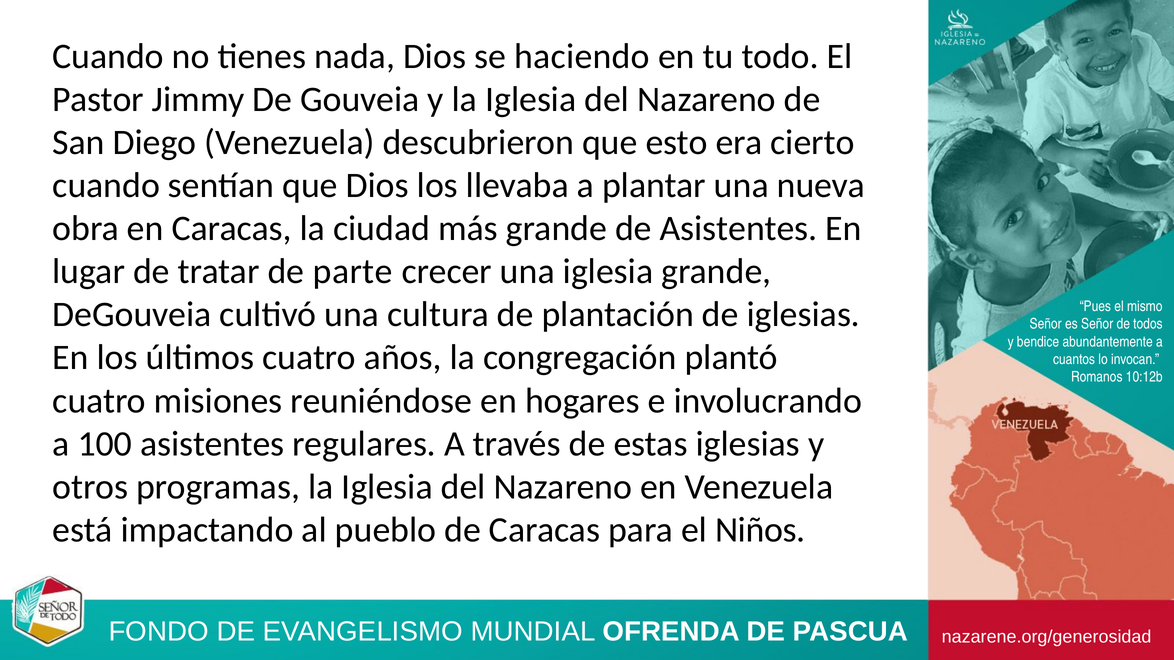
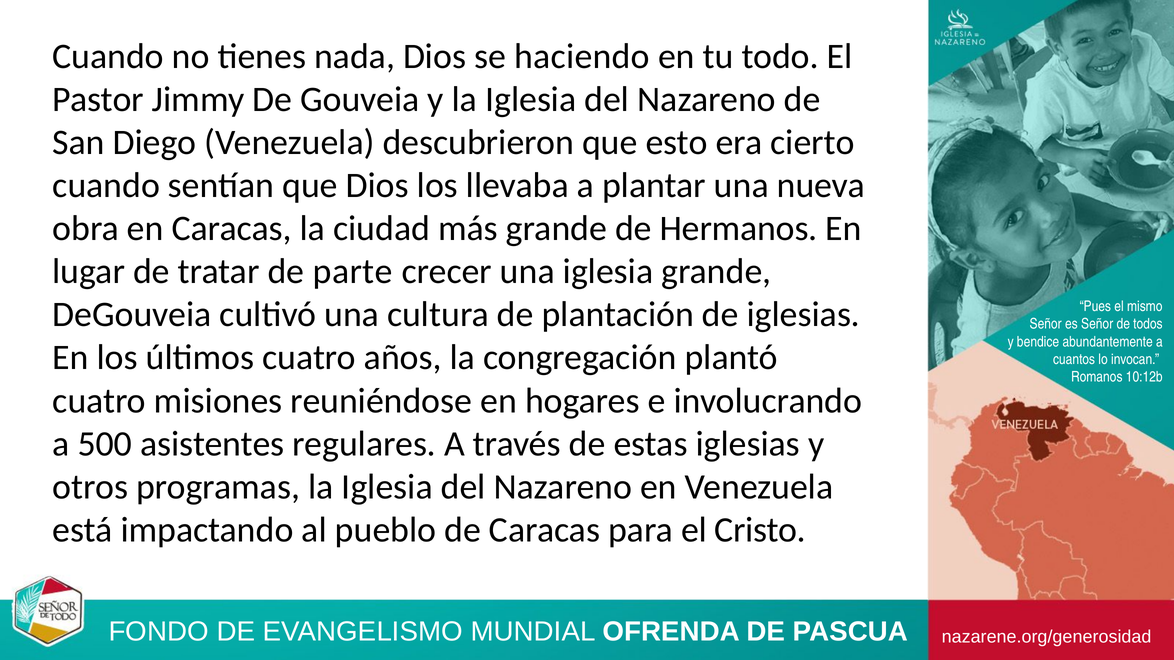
de Asistentes: Asistentes -> Hermanos
100: 100 -> 500
Niños: Niños -> Cristo
